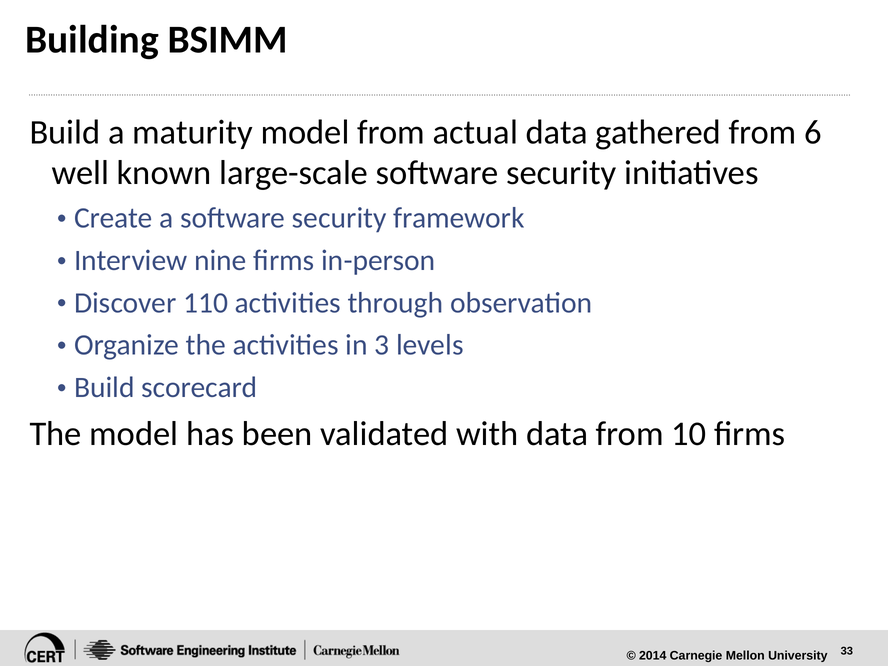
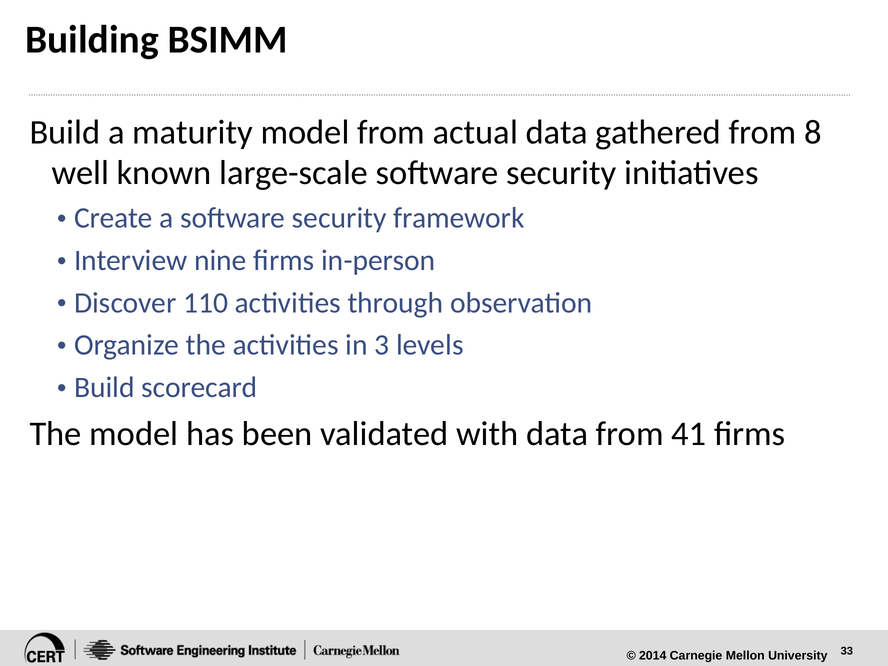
6: 6 -> 8
10: 10 -> 41
